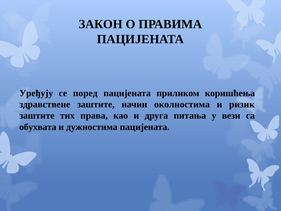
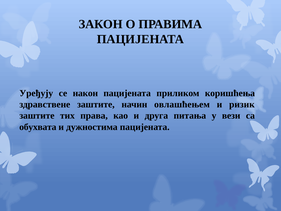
поред: поред -> након
околностима: околностима -> овлашћењем
